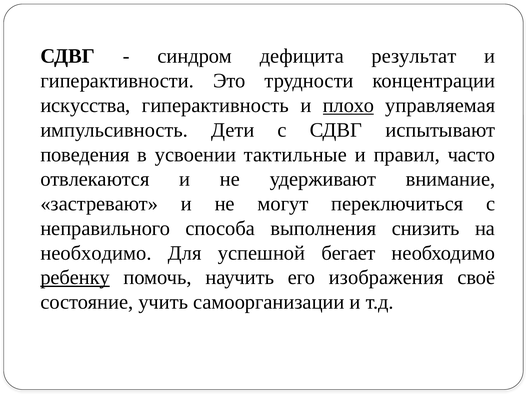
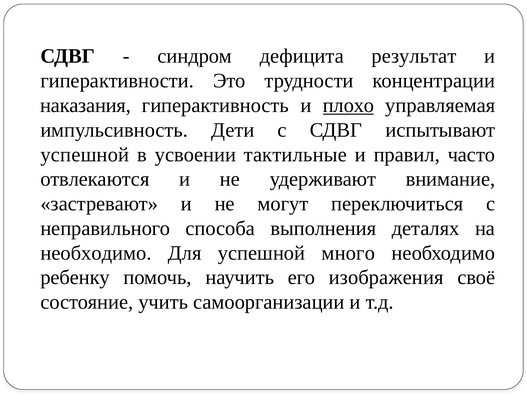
искусства: искусства -> наказания
поведения at (85, 155): поведения -> успешной
снизить: снизить -> деталях
бегает: бегает -> много
ребенку underline: present -> none
